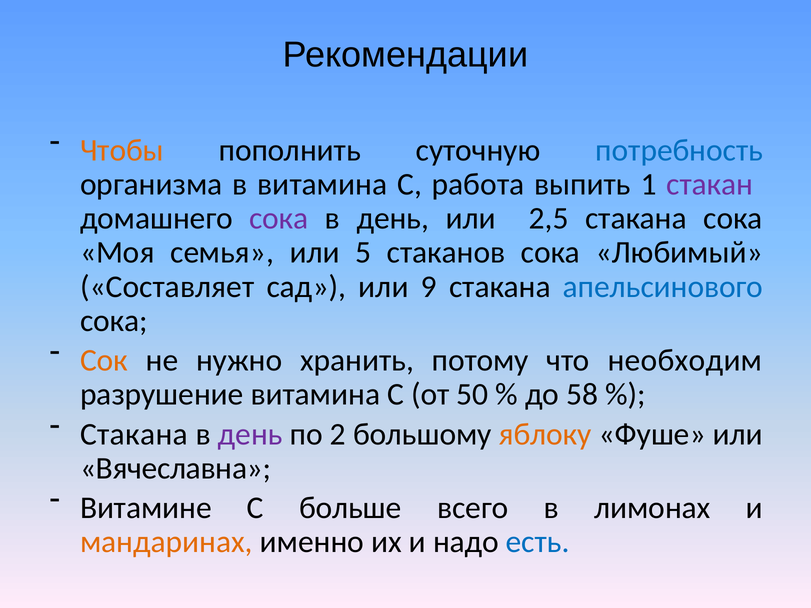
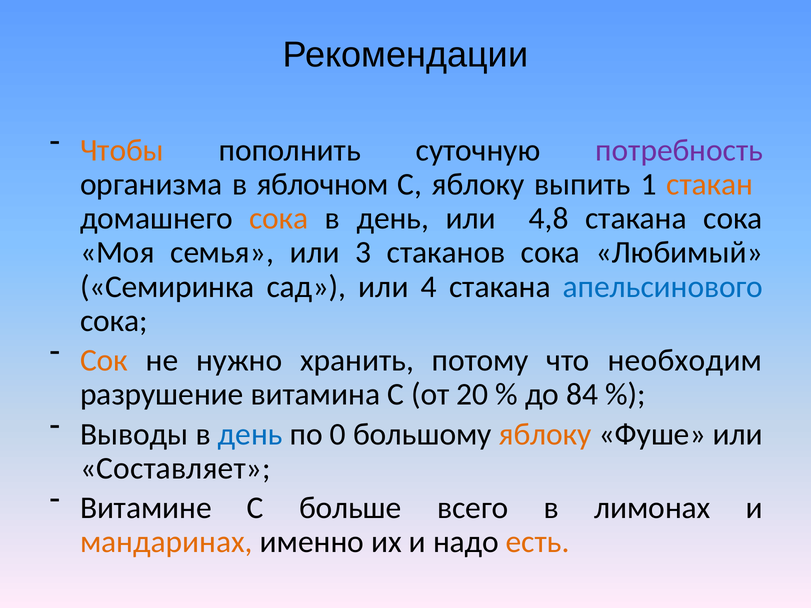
потребность colour: blue -> purple
в витамина: витамина -> яблочном
С работа: работа -> яблоку
стакан colour: purple -> orange
сока at (279, 219) colour: purple -> orange
2,5: 2,5 -> 4,8
5: 5 -> 3
Составляет: Составляет -> Семиринка
9: 9 -> 4
50: 50 -> 20
58: 58 -> 84
Стакана at (134, 434): Стакана -> Выводы
день at (250, 434) colour: purple -> blue
2: 2 -> 0
Вячеславна: Вячеславна -> Составляет
есть colour: blue -> orange
